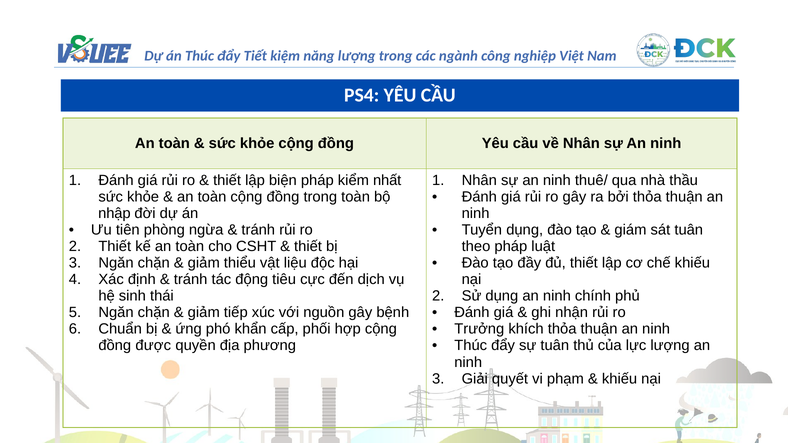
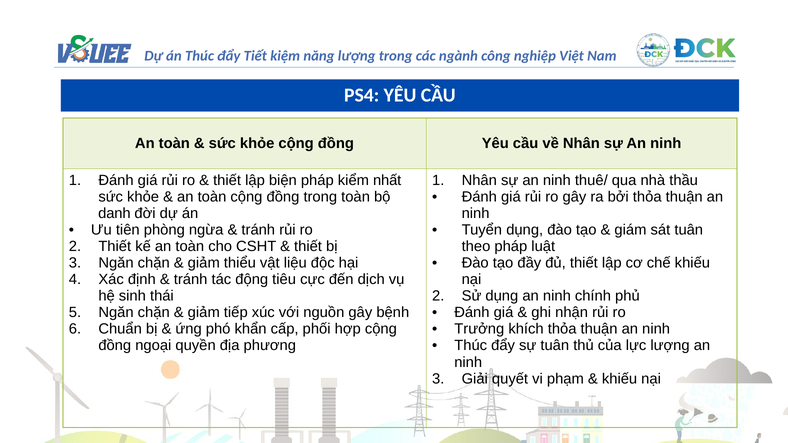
nhập: nhập -> danh
được: được -> ngoại
